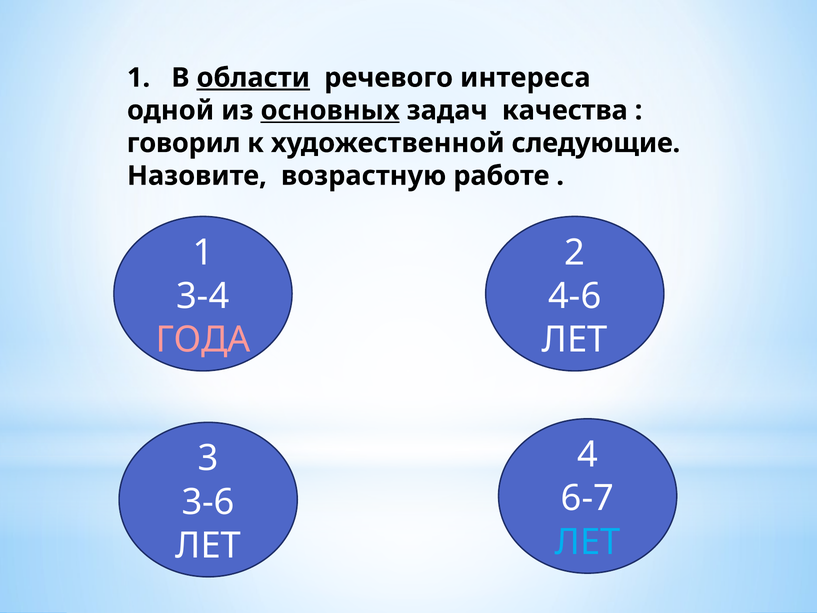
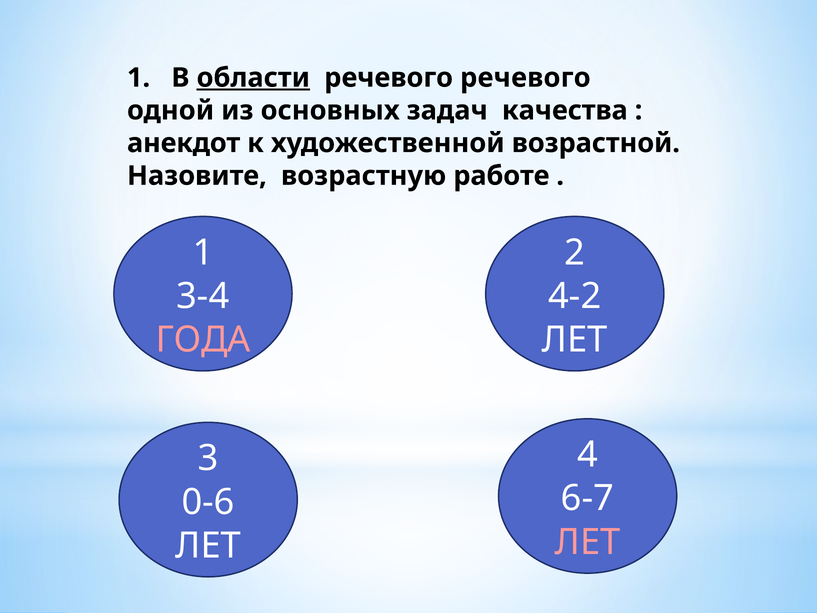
речевого интереса: интереса -> речевого
основных underline: present -> none
говорил: говорил -> анекдот
следующие: следующие -> возрастной
4-6: 4-6 -> 4-2
3-6: 3-6 -> 0-6
ЛЕТ at (588, 542) colour: light blue -> pink
